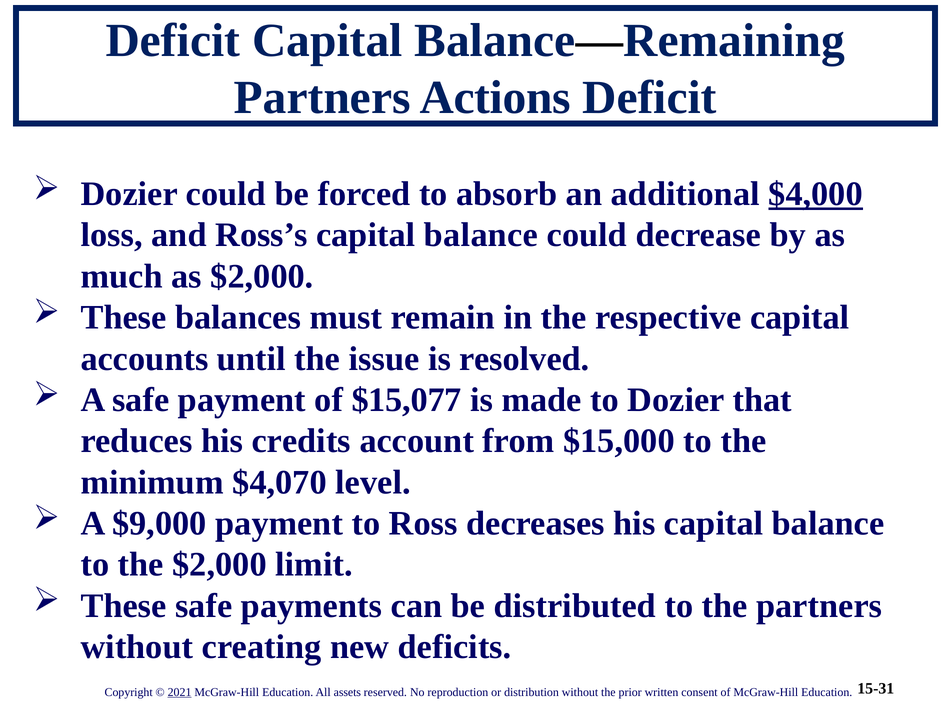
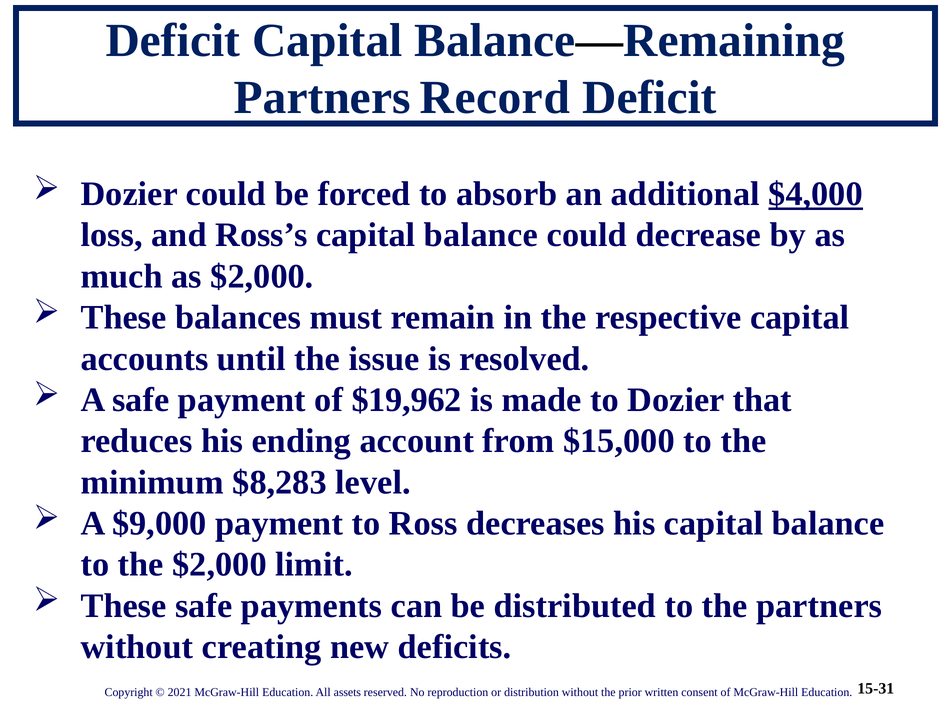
Actions: Actions -> Record
$15,077: $15,077 -> $19,962
credits: credits -> ending
$4,070: $4,070 -> $8,283
2021 underline: present -> none
